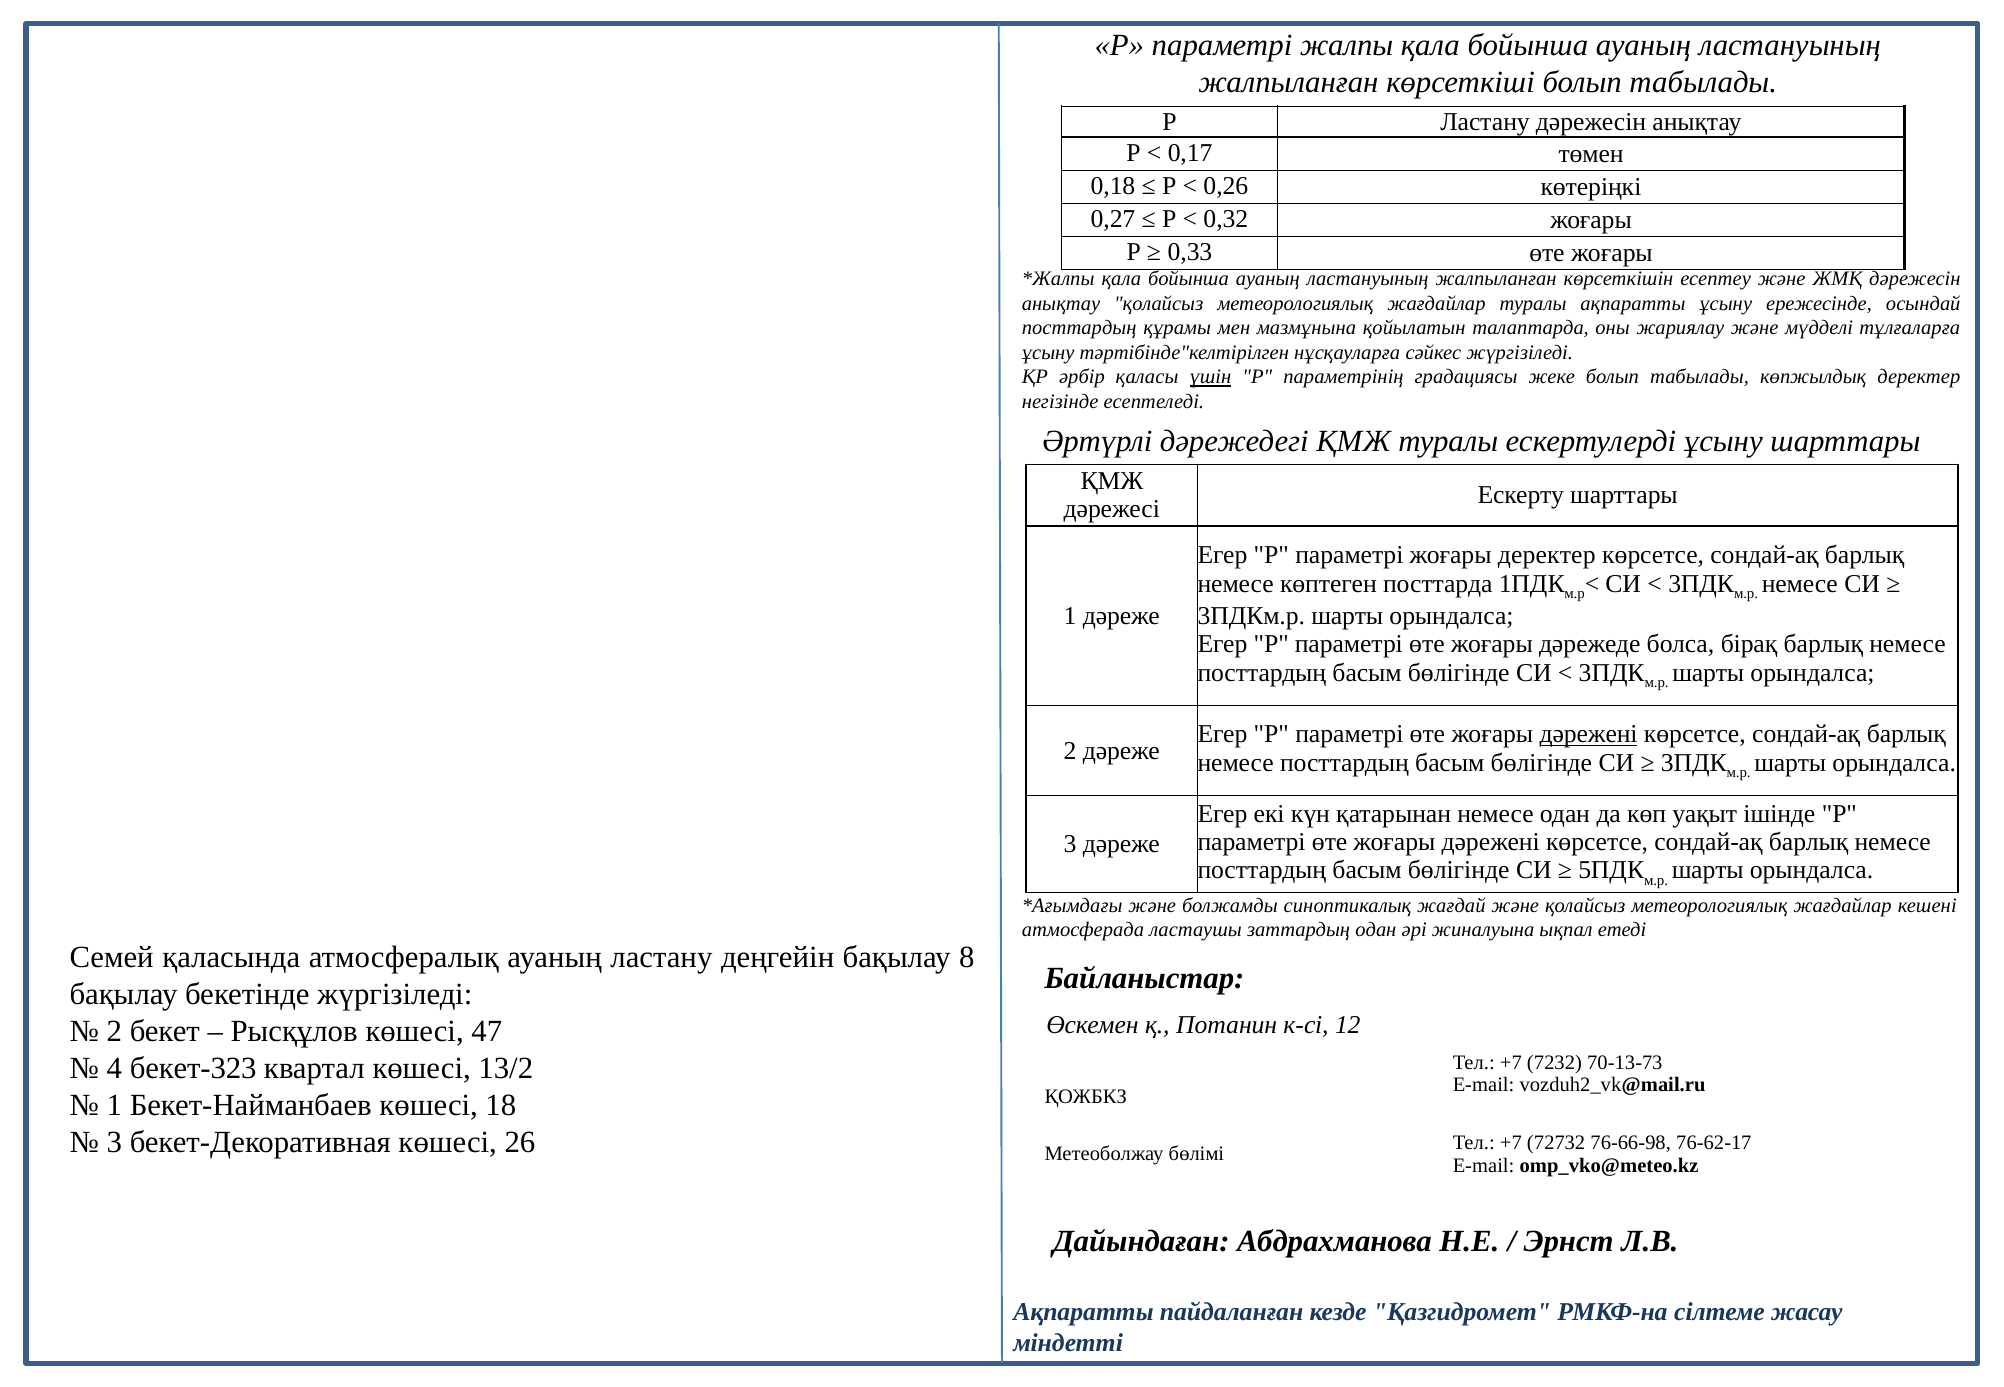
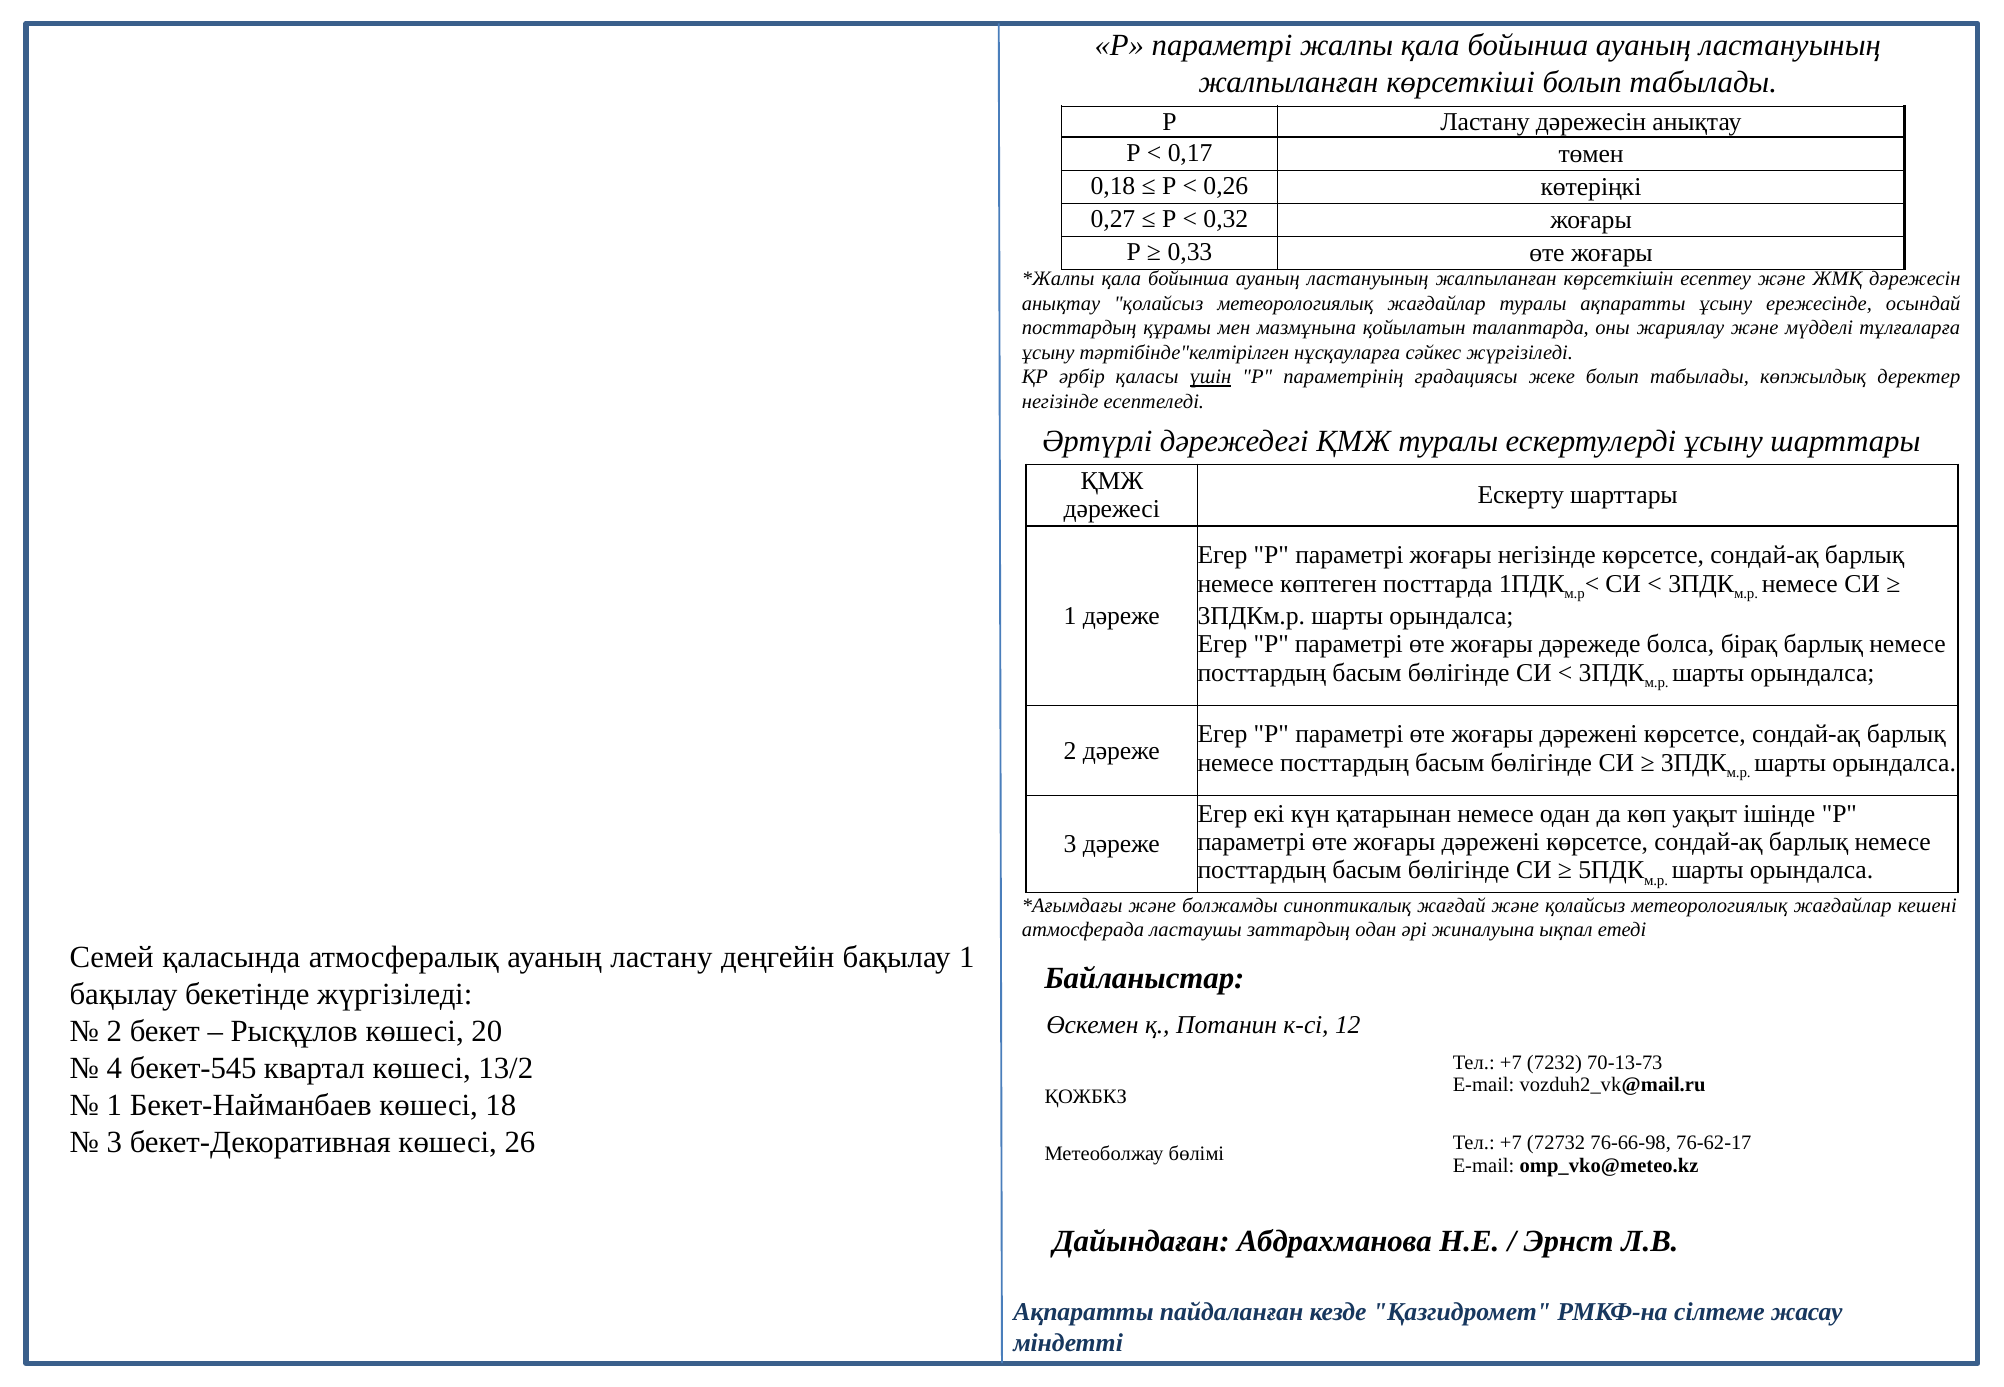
жоғары деректер: деректер -> негізінде
дәрежені at (1589, 735) underline: present -> none
бақылау 8: 8 -> 1
47: 47 -> 20
бекет-323: бекет-323 -> бекет-545
